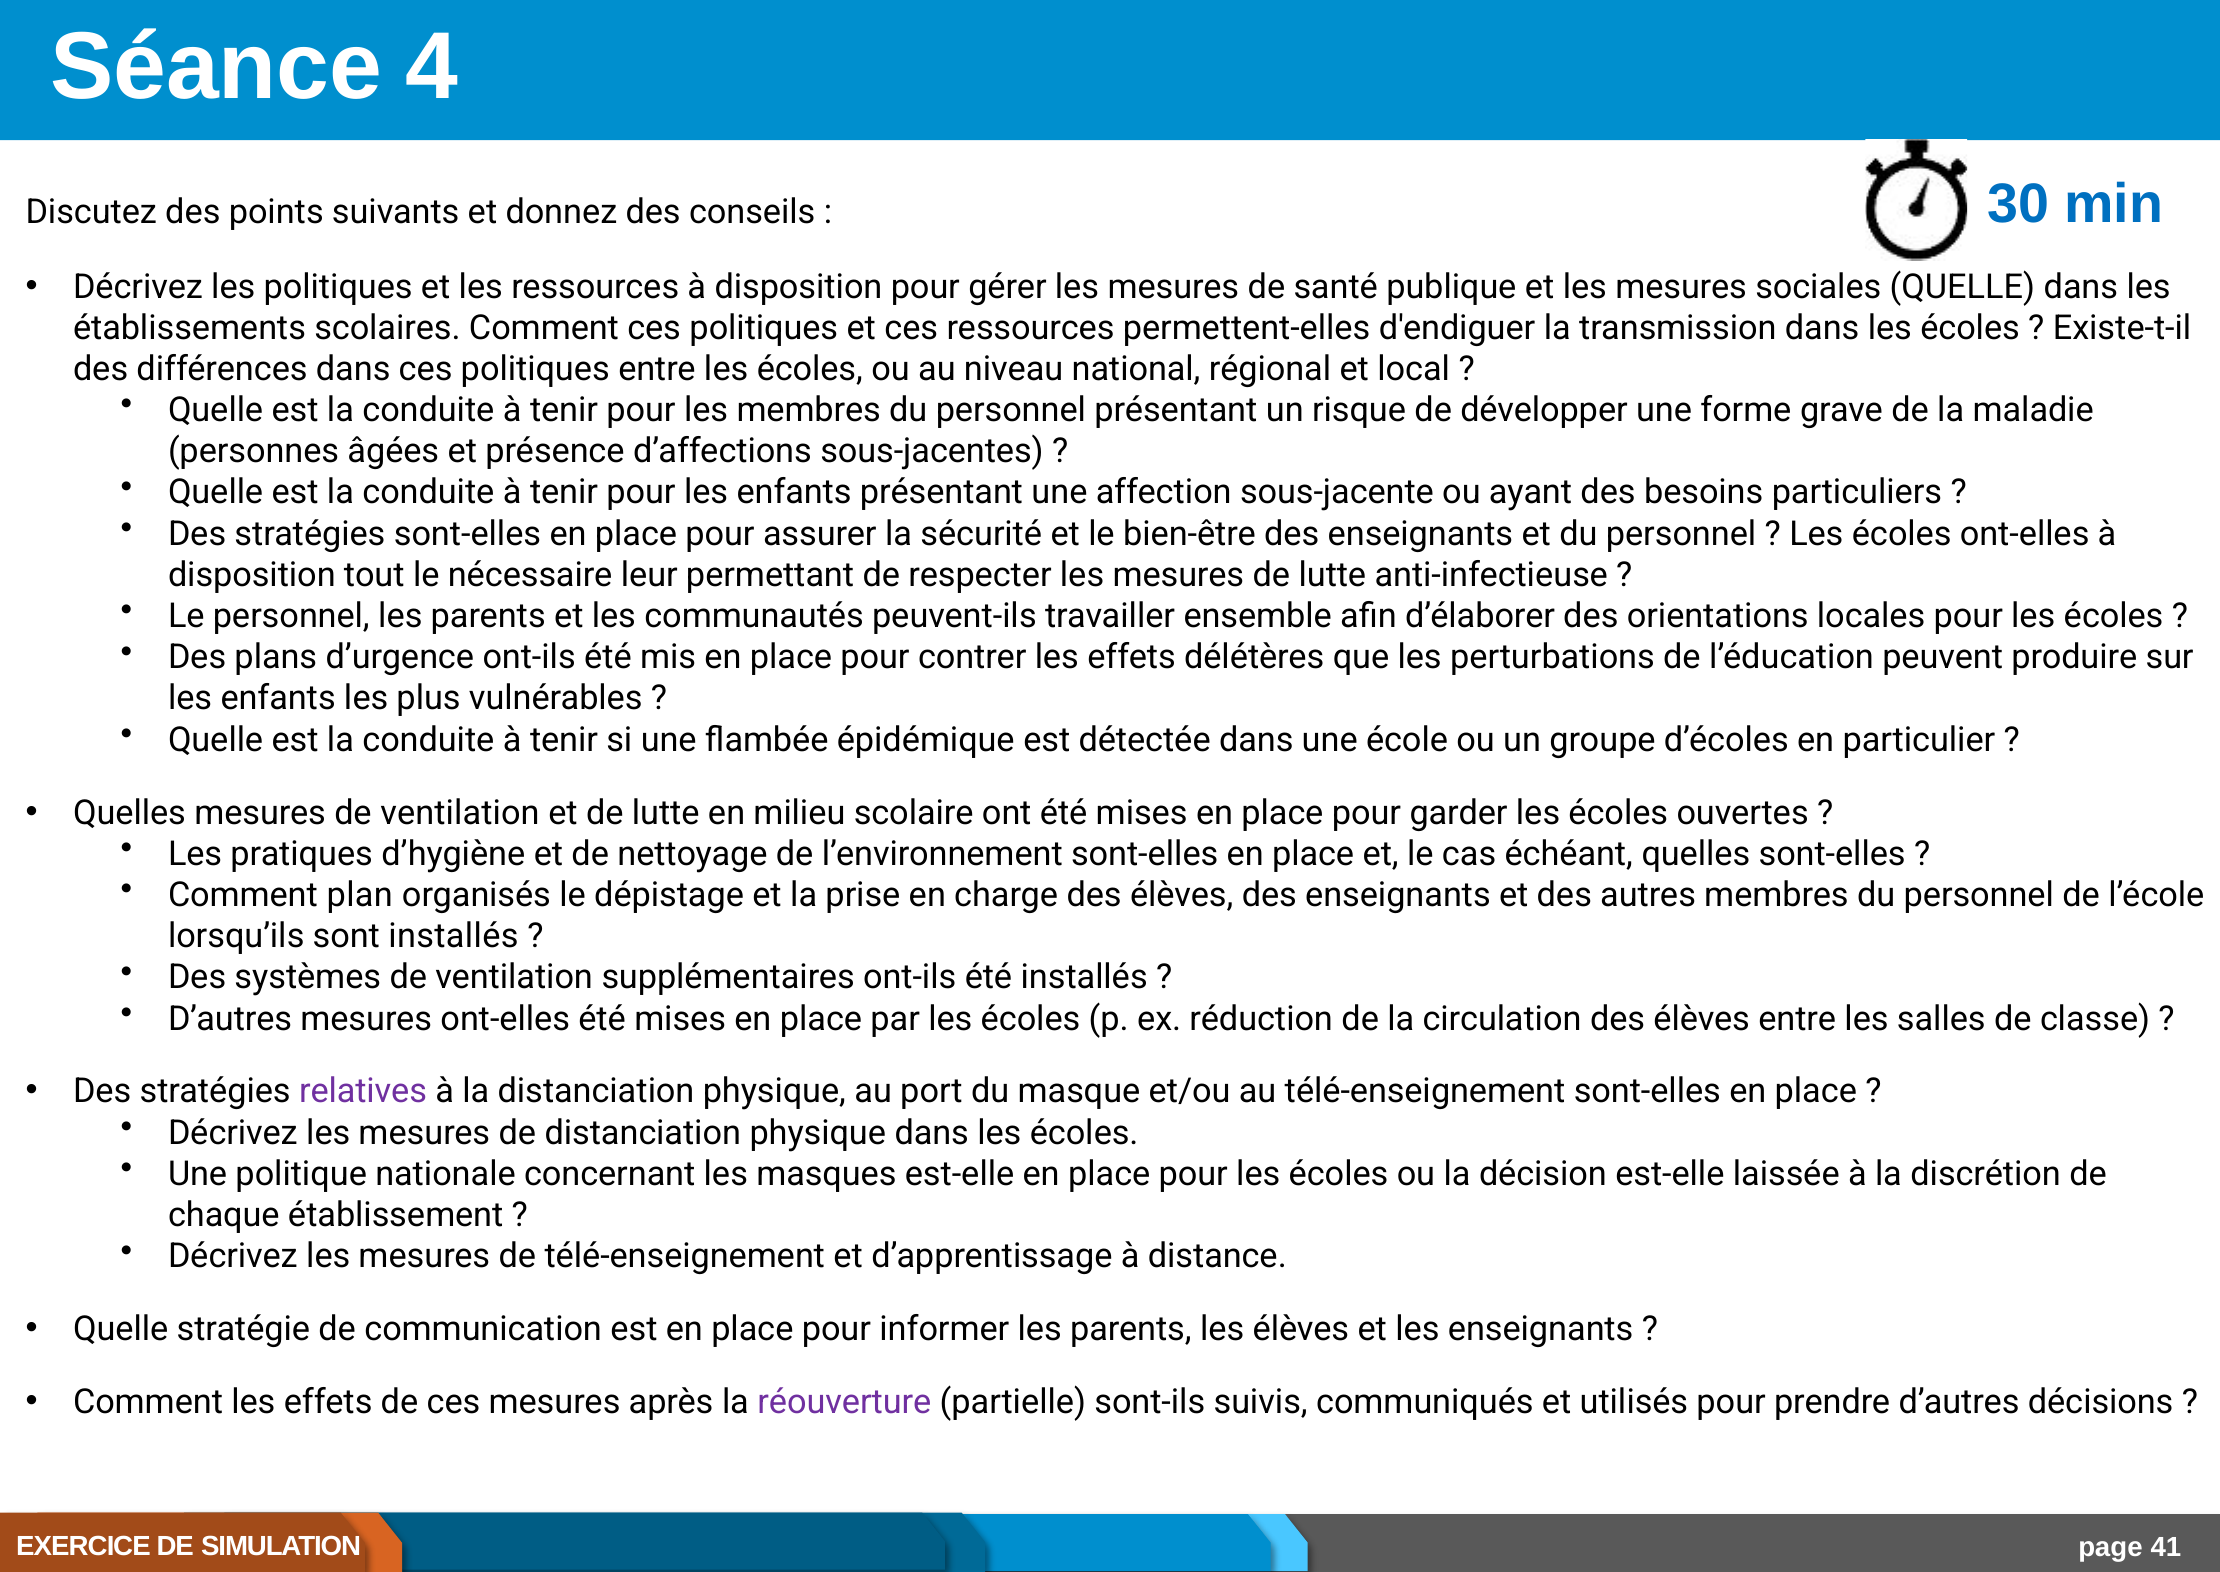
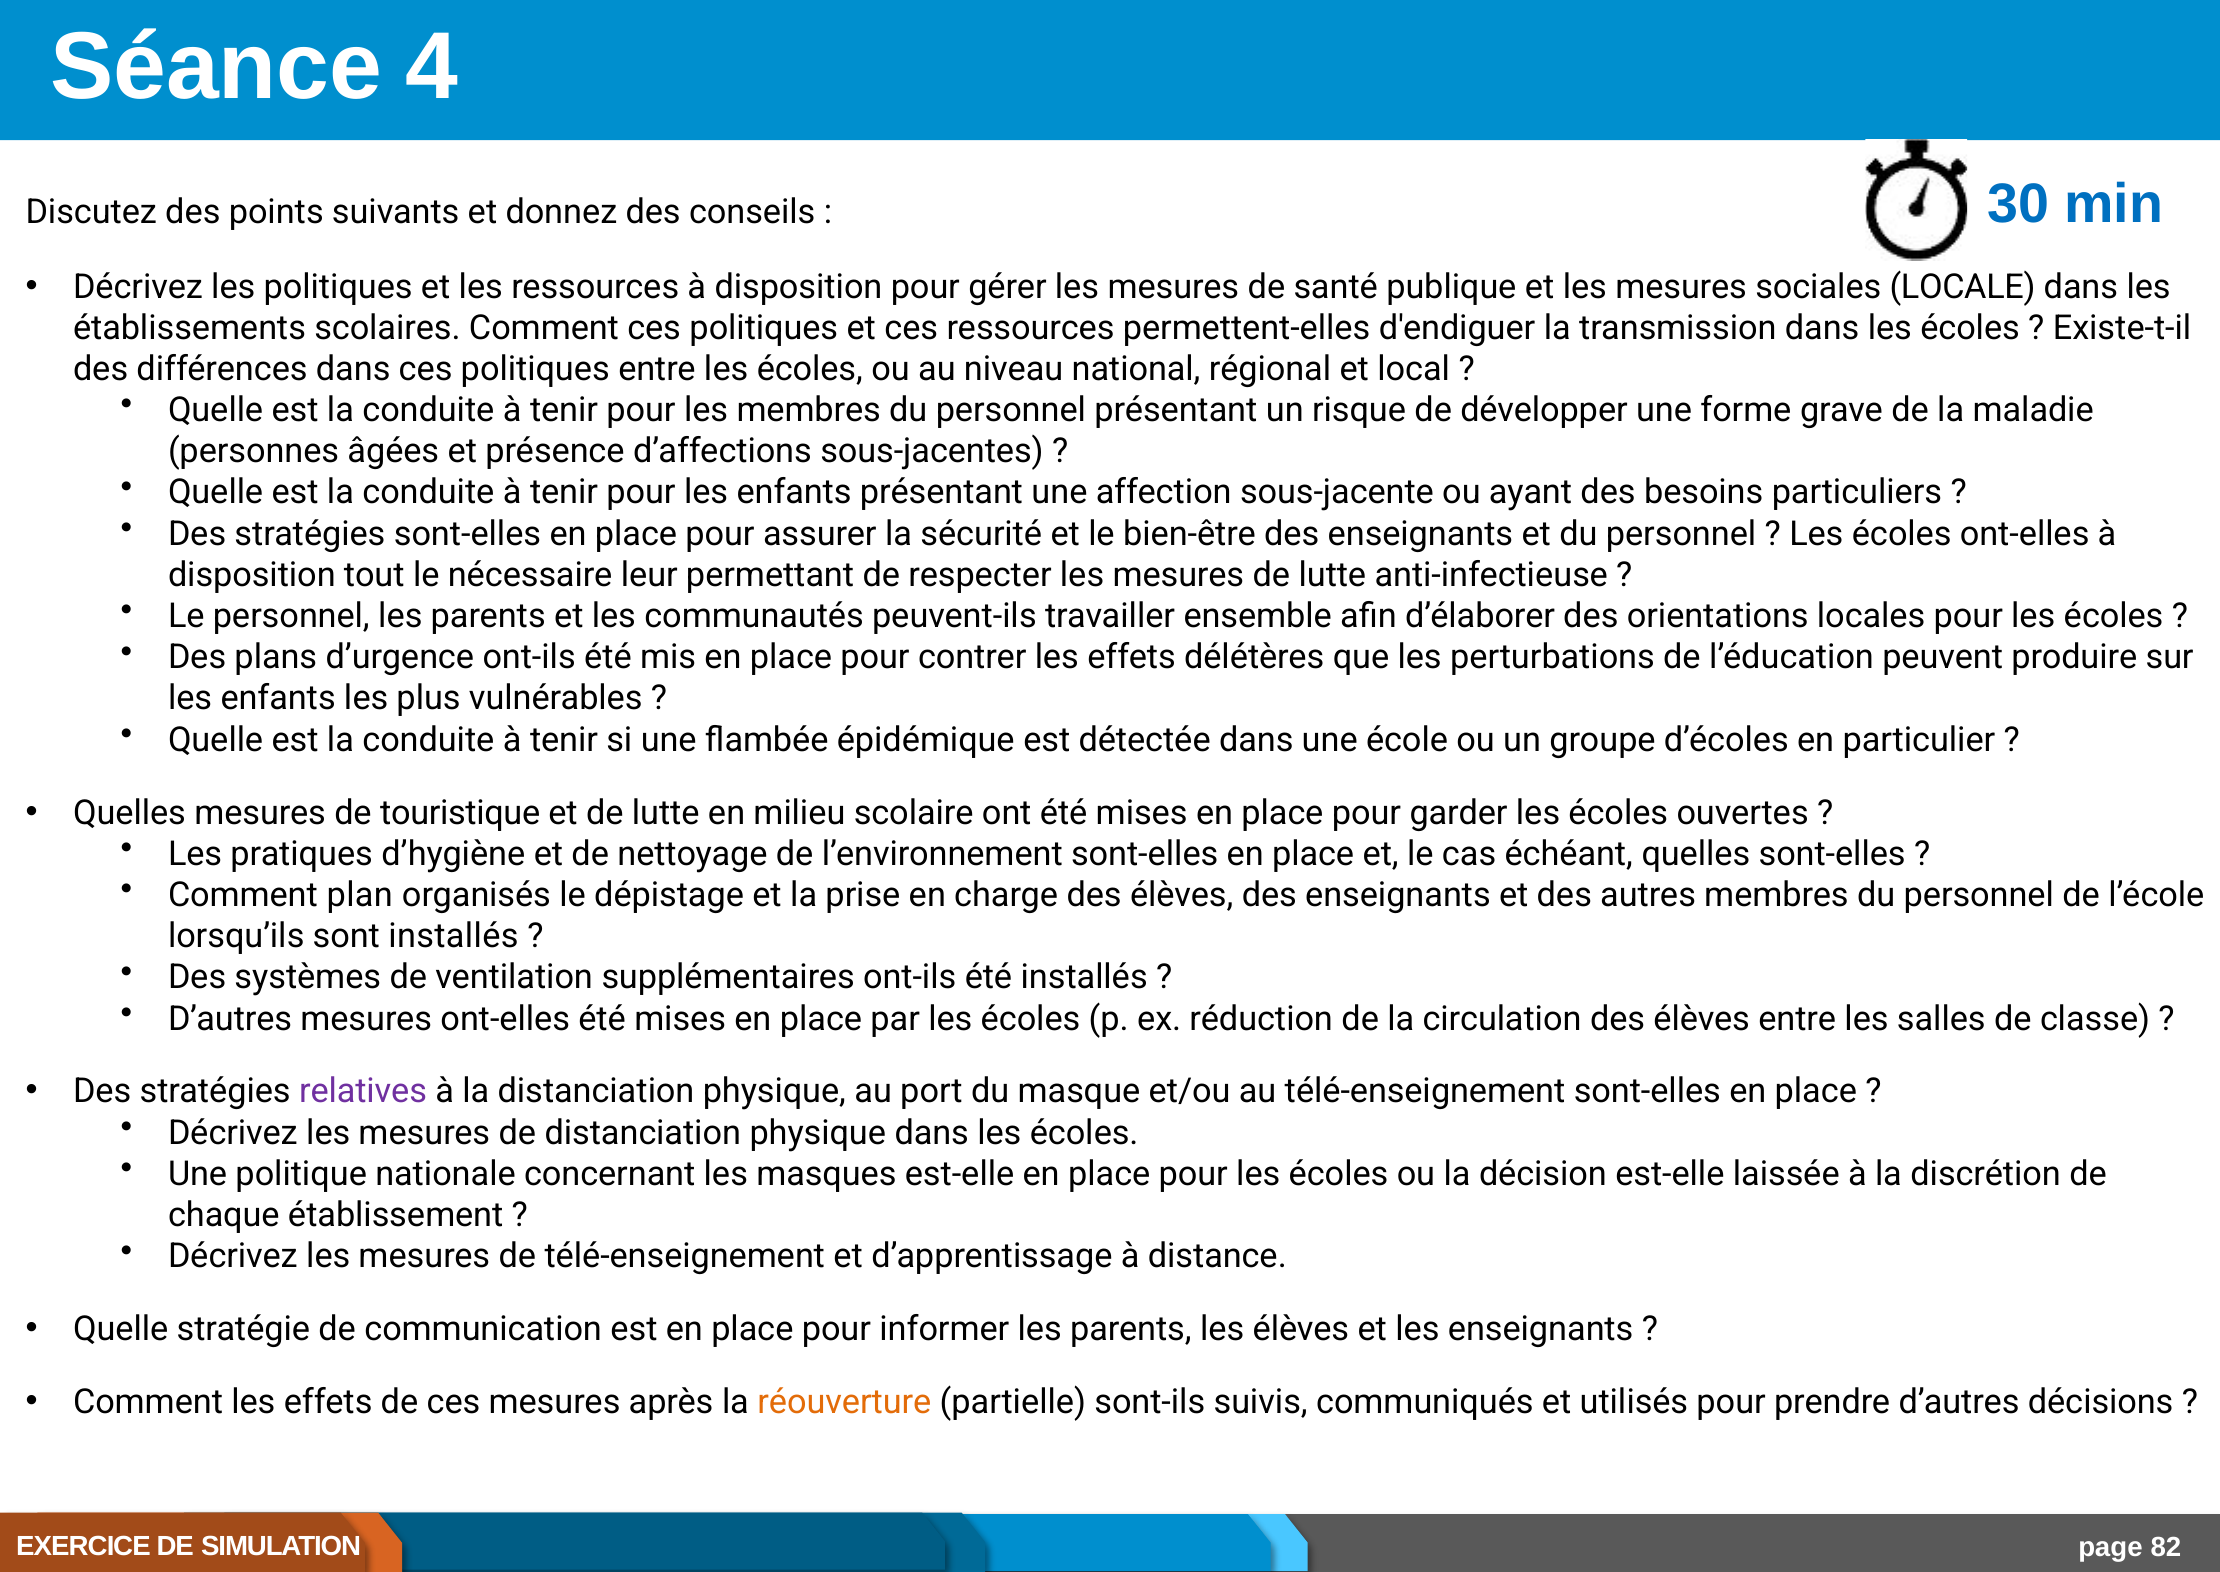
sociales QUELLE: QUELLE -> LOCALE
mesures de ventilation: ventilation -> touristique
réouverture colour: purple -> orange
41: 41 -> 82
